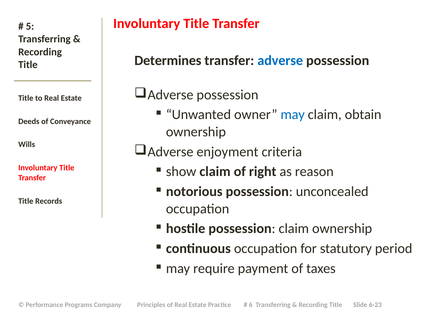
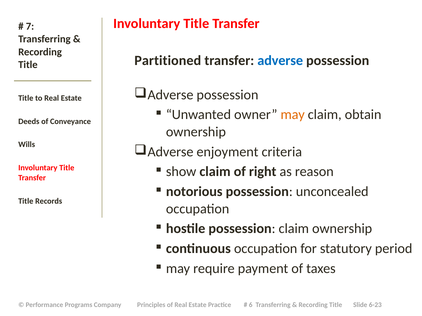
5: 5 -> 7
Determines: Determines -> Partitioned
may at (293, 115) colour: blue -> orange
